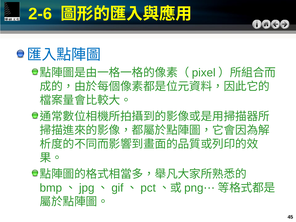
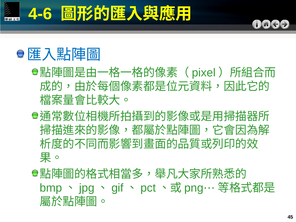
2-6: 2-6 -> 4-6
